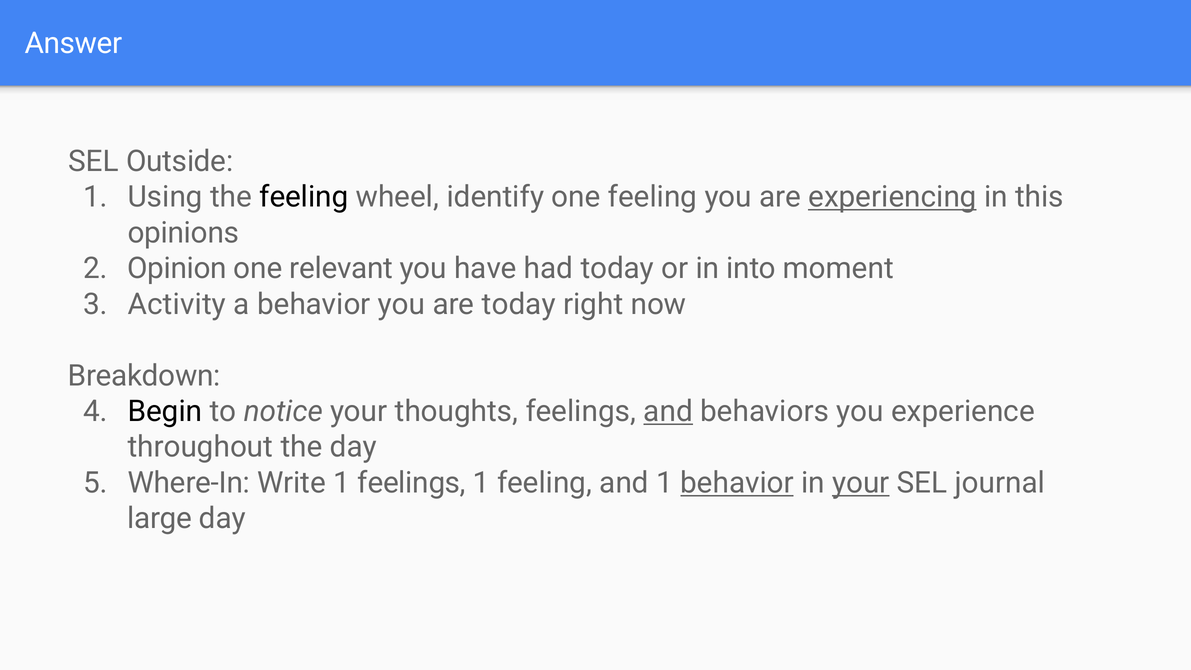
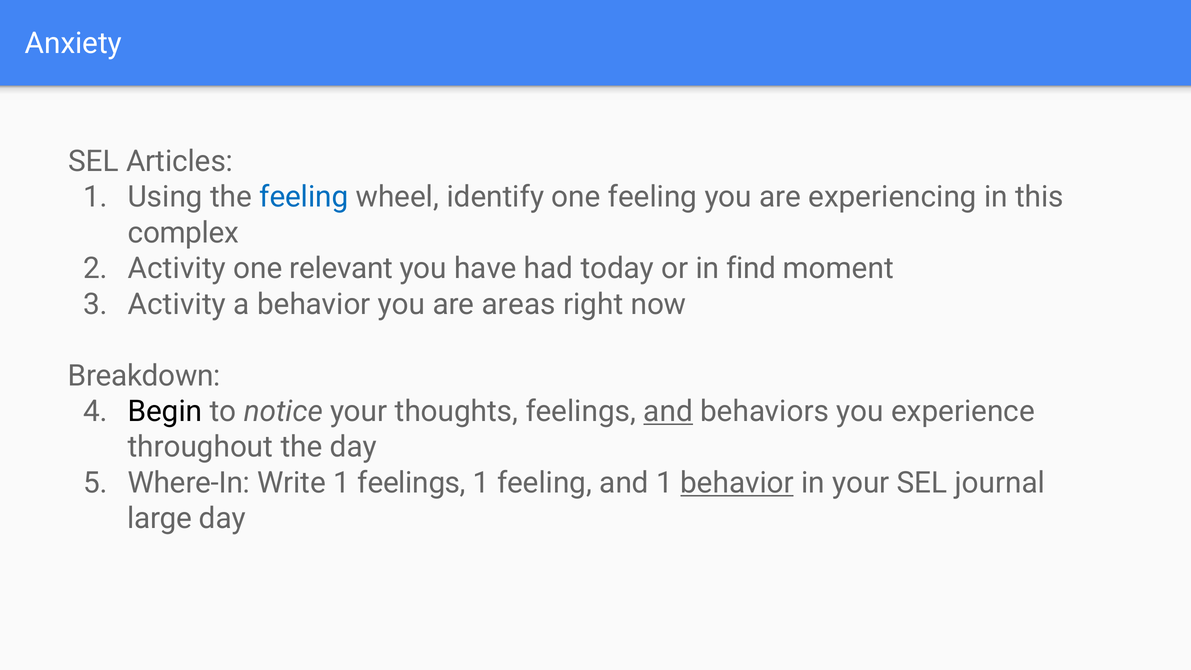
Answer: Answer -> Anxiety
Outside: Outside -> Articles
feeling at (304, 197) colour: black -> blue
experiencing underline: present -> none
opinions: opinions -> complex
Opinion at (177, 268): Opinion -> Activity
into: into -> find
are today: today -> areas
your at (861, 483) underline: present -> none
